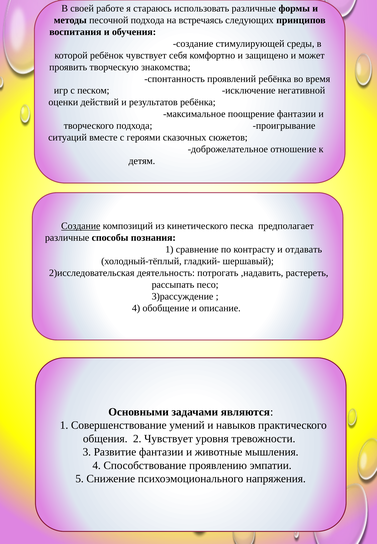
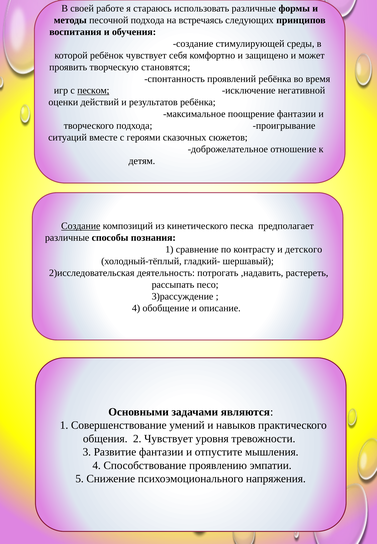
знакомства: знакомства -> становятся
песком underline: none -> present
отдавать: отдавать -> детского
животные: животные -> отпустите
